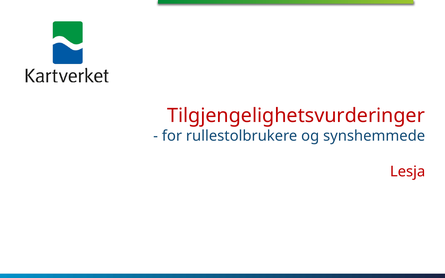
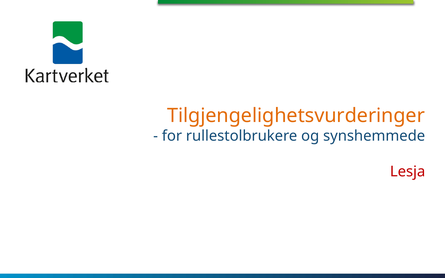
Tilgjengelighetsvurderinger colour: red -> orange
